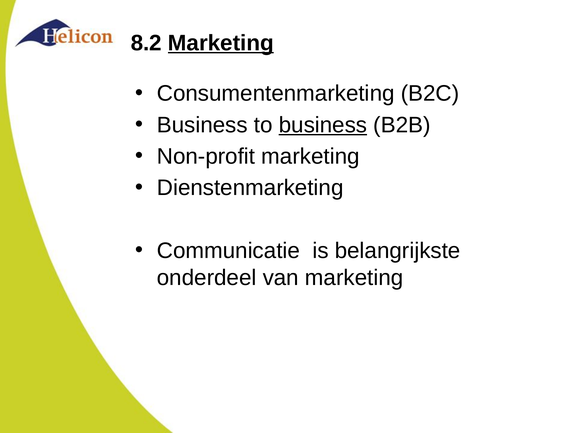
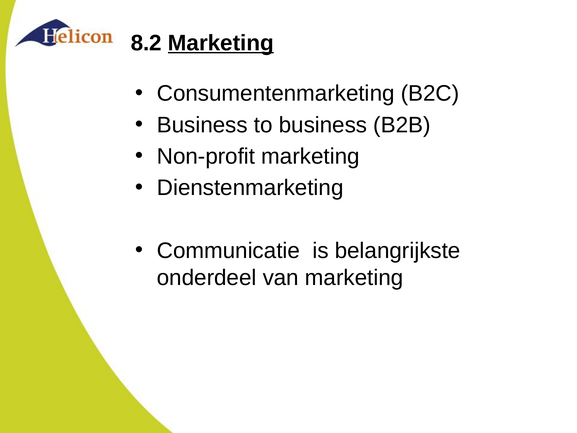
business at (323, 125) underline: present -> none
